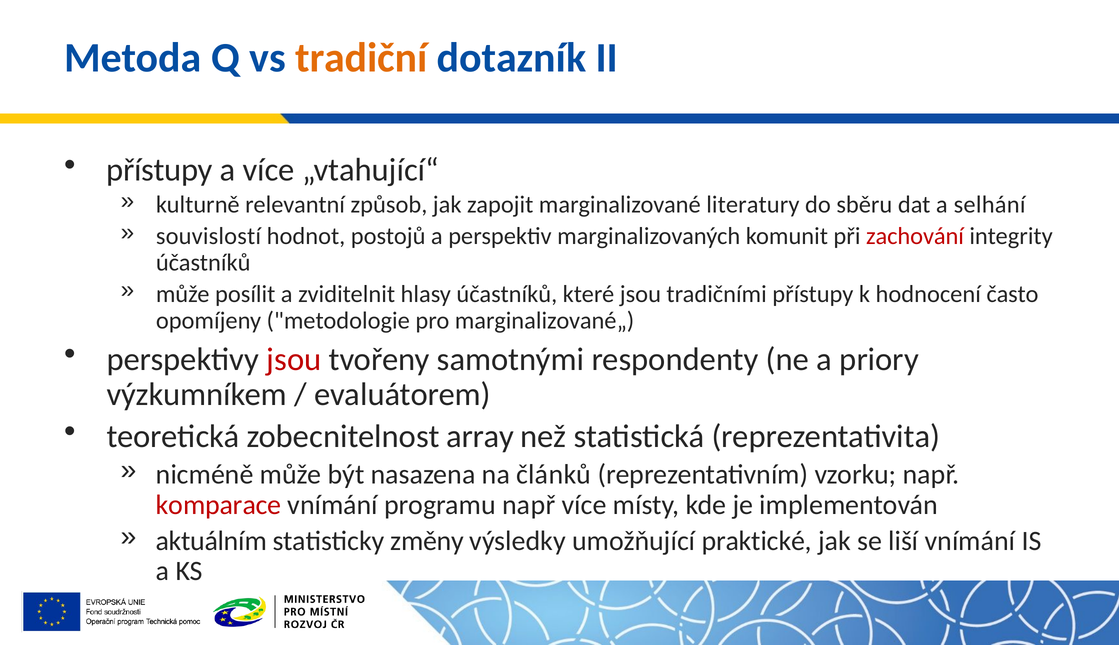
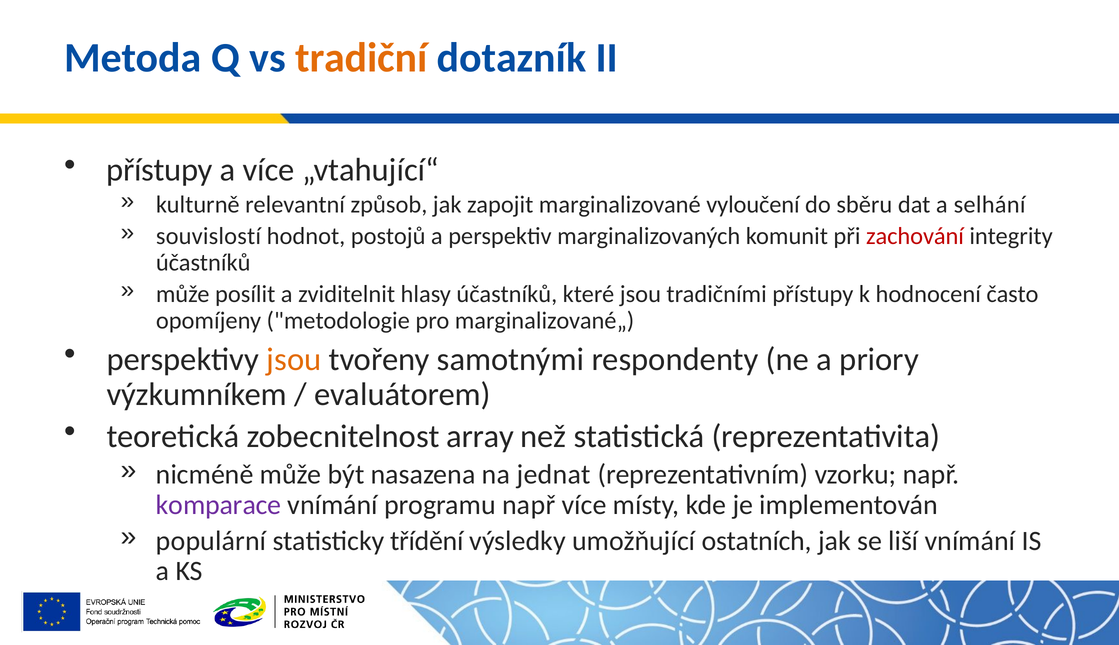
literatury: literatury -> vyloučení
jsou at (294, 359) colour: red -> orange
článků: článků -> jednat
komparace colour: red -> purple
aktuálním: aktuálním -> populární
změny: změny -> třídění
praktické: praktické -> ostatních
